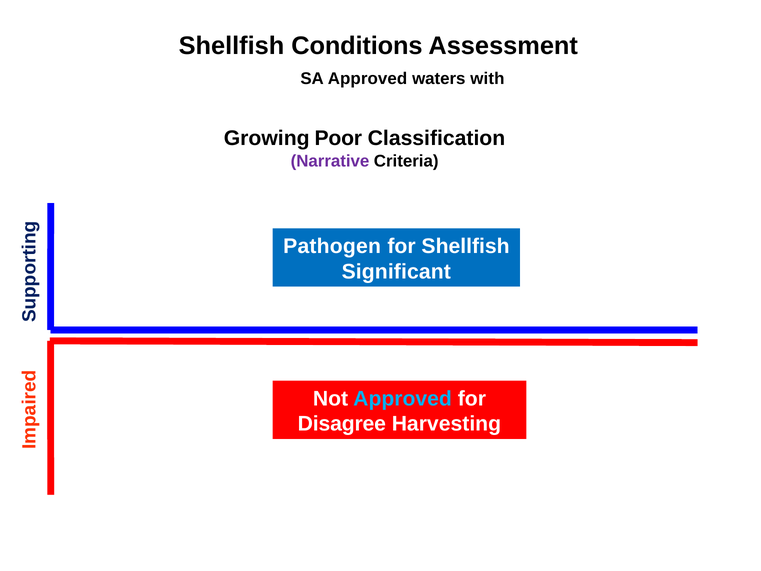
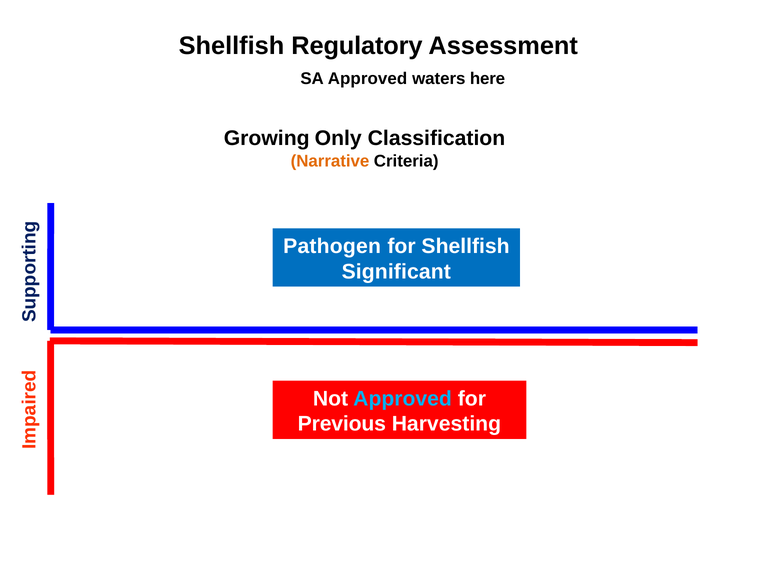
Conditions: Conditions -> Regulatory
with: with -> here
Poor: Poor -> Only
Narrative colour: purple -> orange
Disagree: Disagree -> Previous
